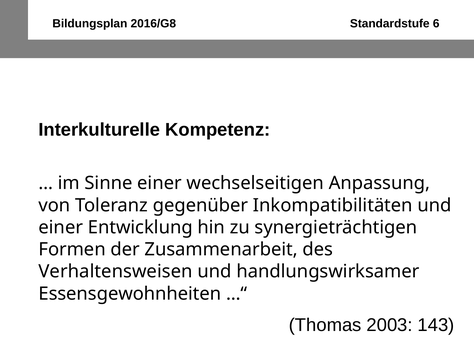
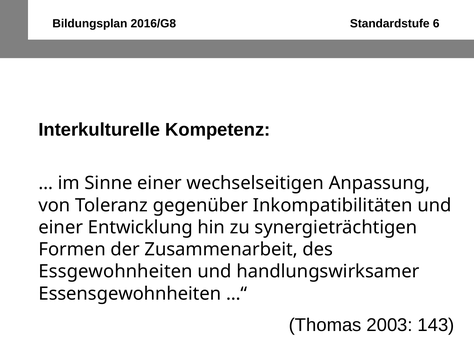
Verhaltensweisen: Verhaltensweisen -> Essgewohnheiten
